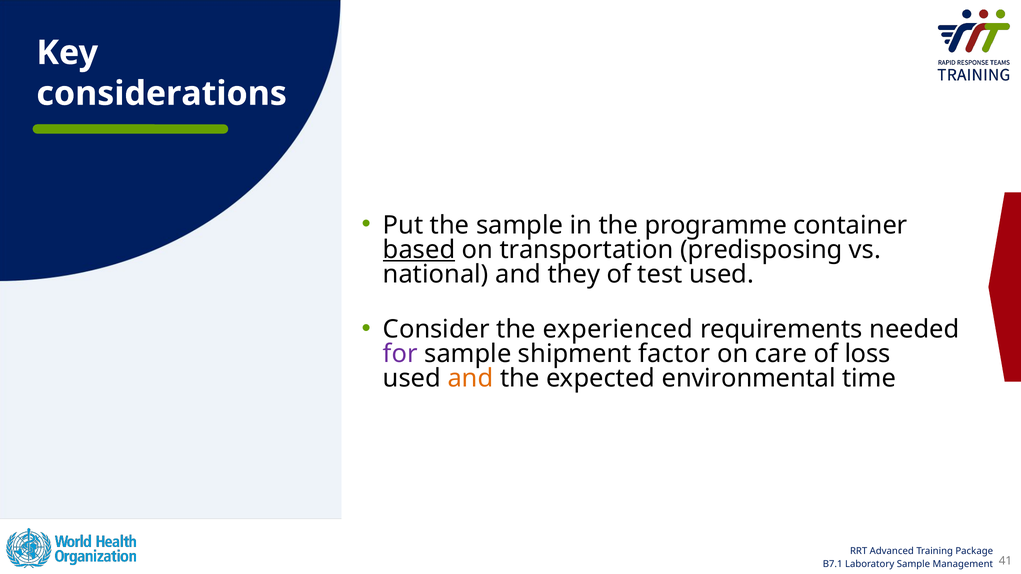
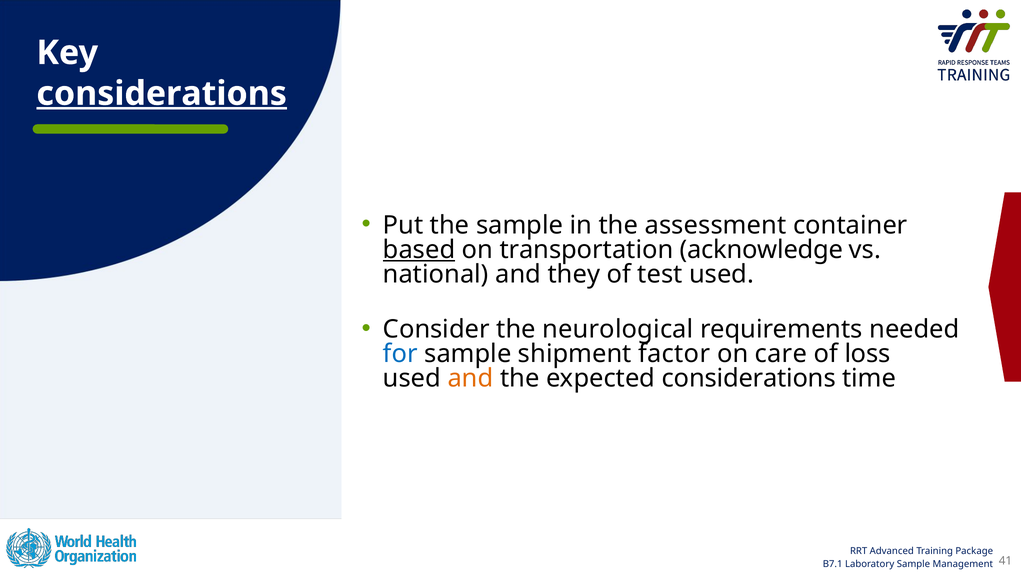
considerations at (162, 94) underline: none -> present
programme: programme -> assessment
predisposing: predisposing -> acknowledge
experienced: experienced -> neurological
for colour: purple -> blue
expected environmental: environmental -> considerations
